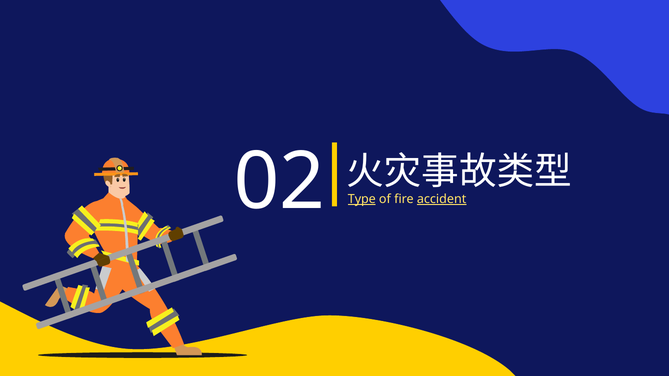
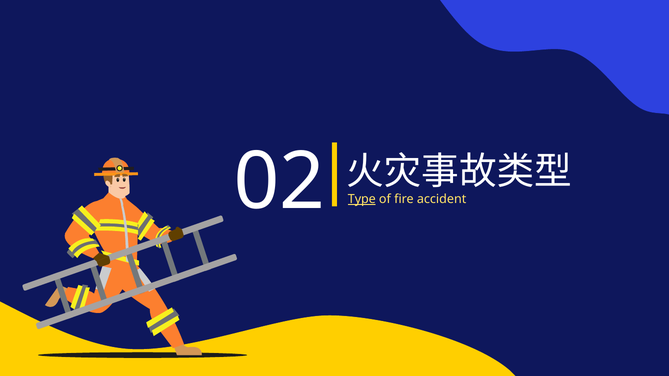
accident underline: present -> none
